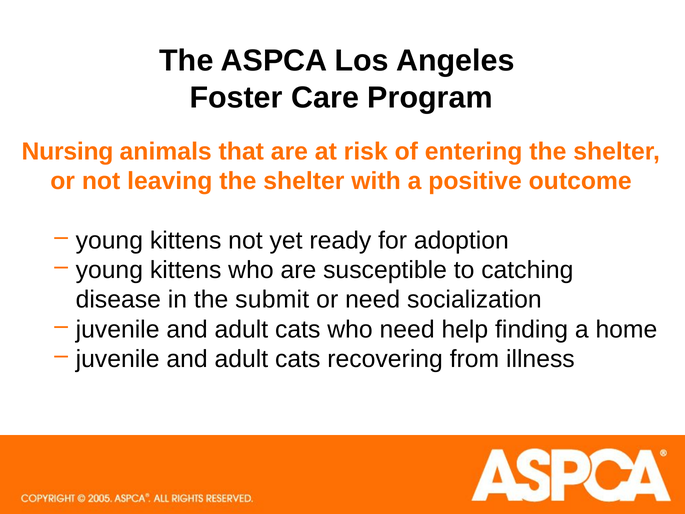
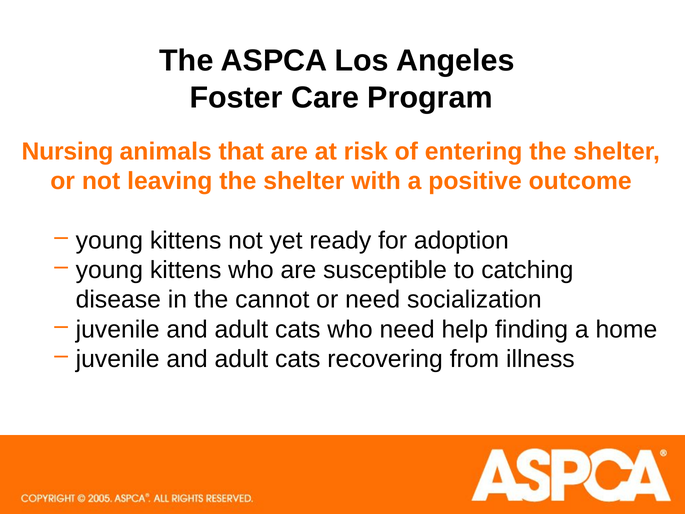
submit: submit -> cannot
